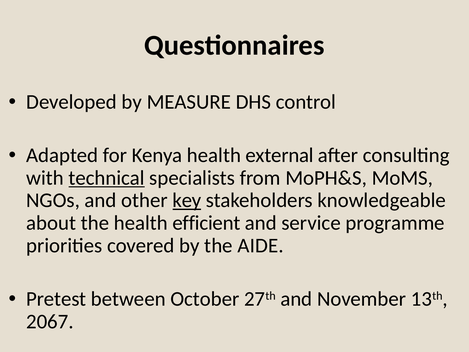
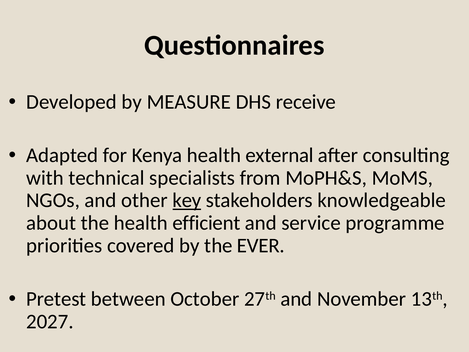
control: control -> receive
technical underline: present -> none
AIDE: AIDE -> EVER
2067: 2067 -> 2027
